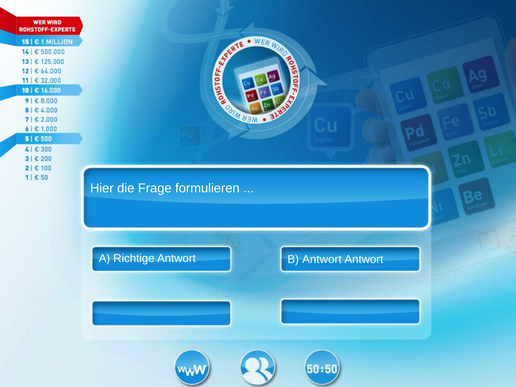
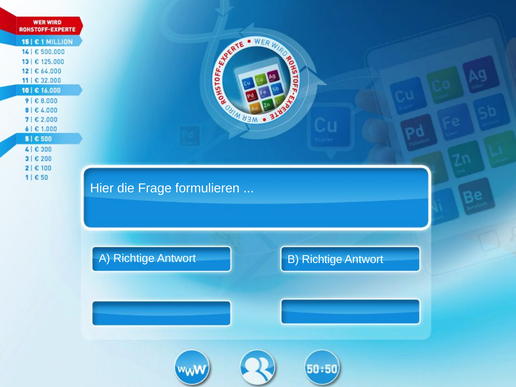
B Antwort: Antwort -> Richtige
